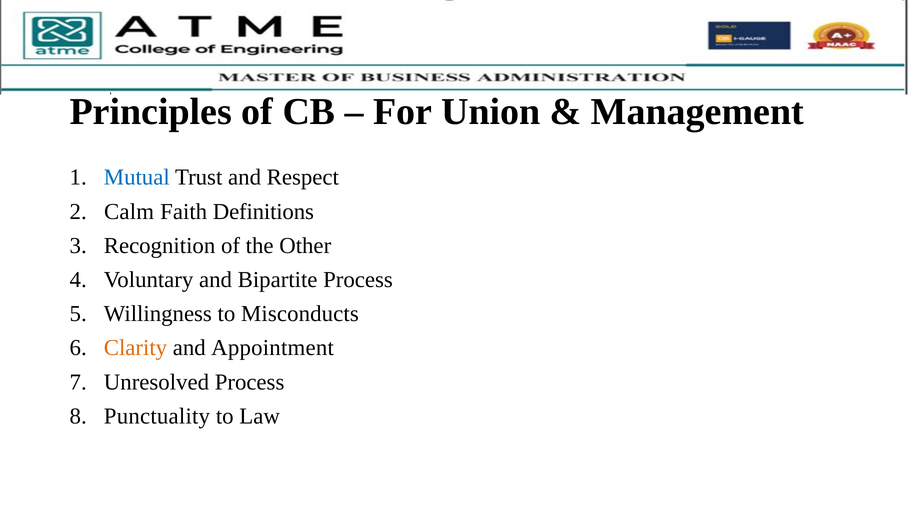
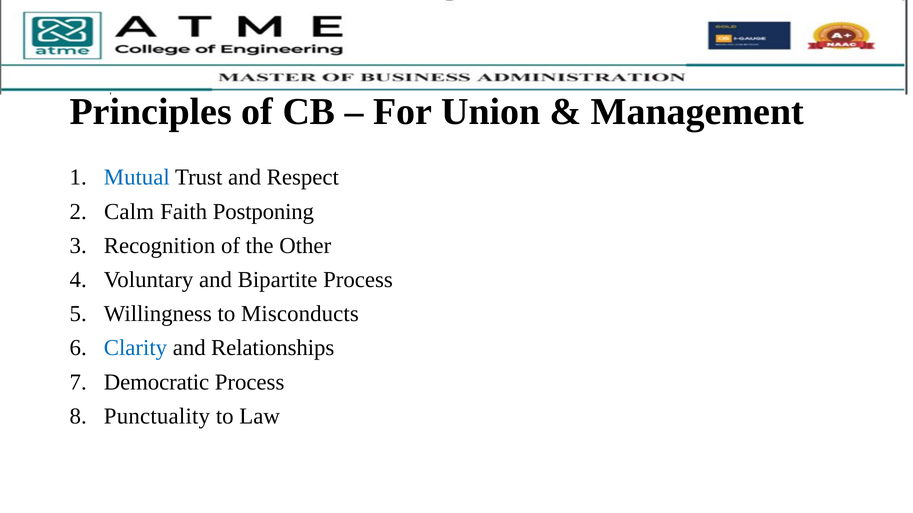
Definitions: Definitions -> Postponing
Clarity colour: orange -> blue
Appointment: Appointment -> Relationships
Unresolved: Unresolved -> Democratic
